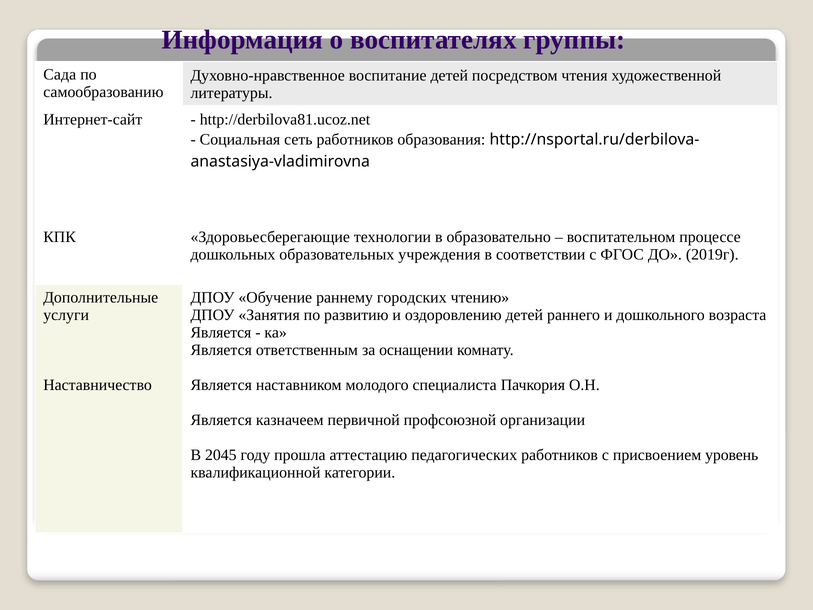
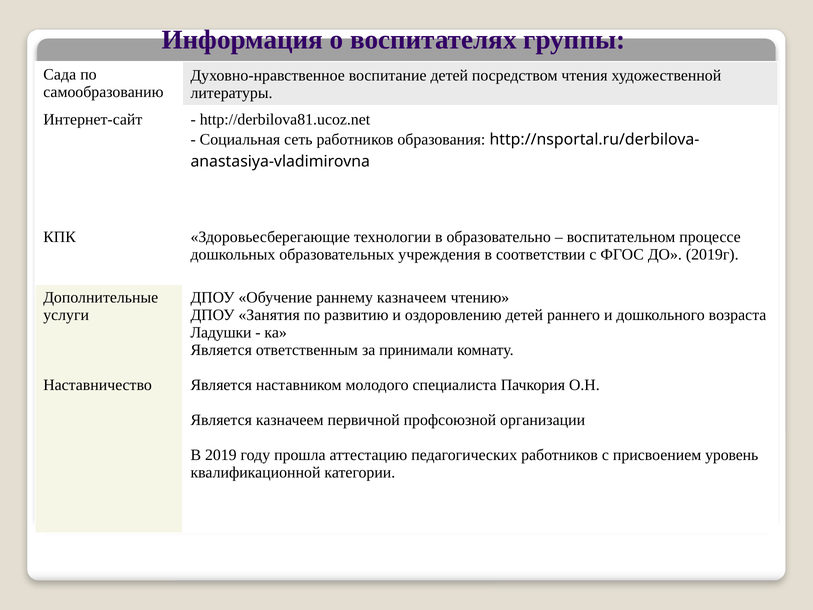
раннему городских: городских -> казначеем
Является at (221, 332): Является -> Ладушки
оснащении: оснащении -> принимали
2045: 2045 -> 2019
